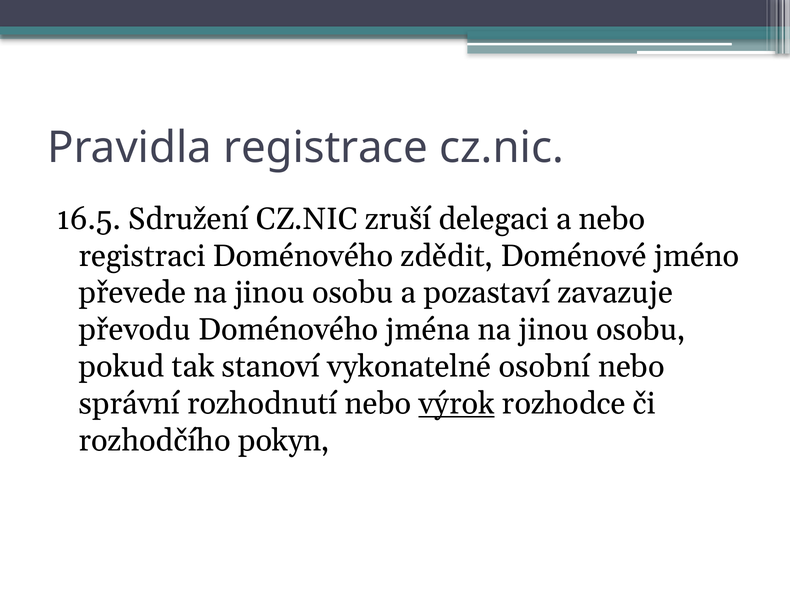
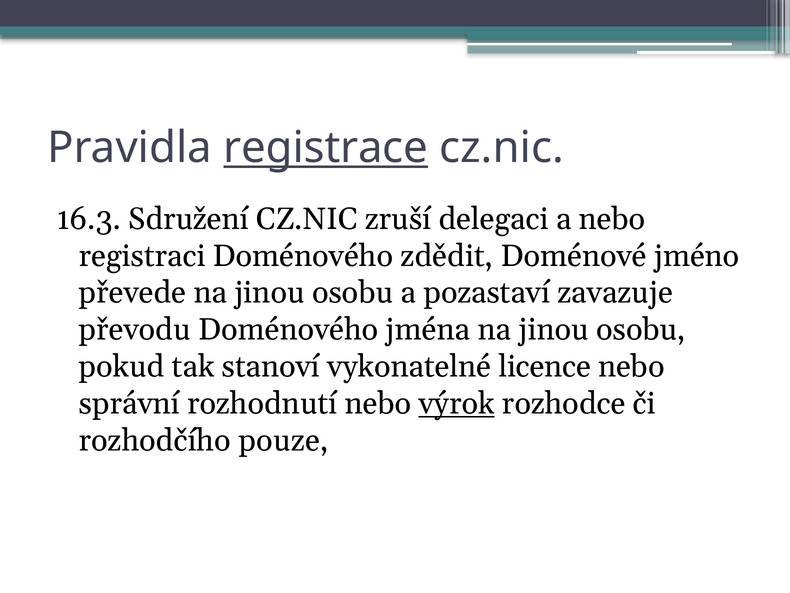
registrace underline: none -> present
16.5: 16.5 -> 16.3
osobní: osobní -> licence
pokyn: pokyn -> pouze
